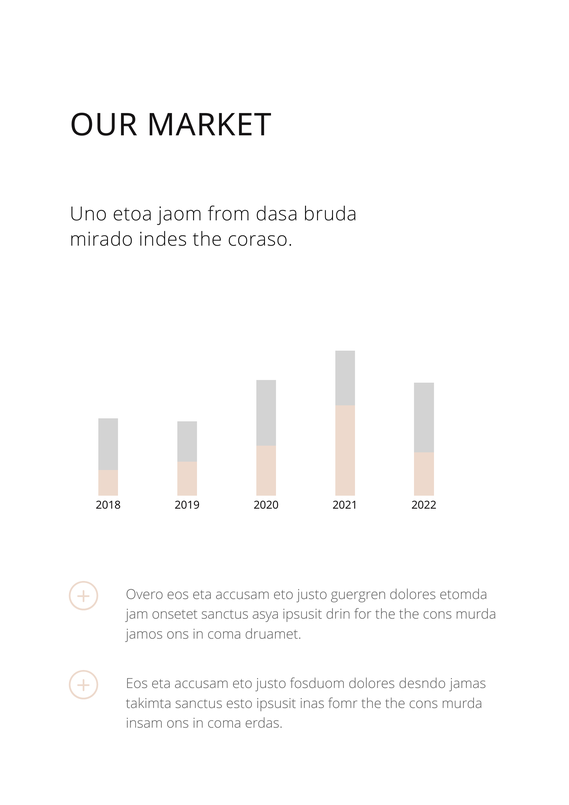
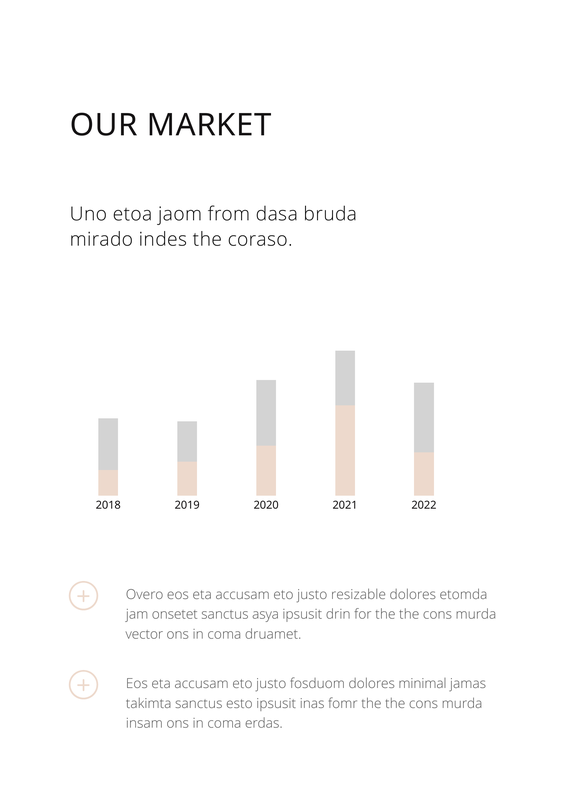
guergren: guergren -> resizable
jamos: jamos -> vector
desndo: desndo -> minimal
